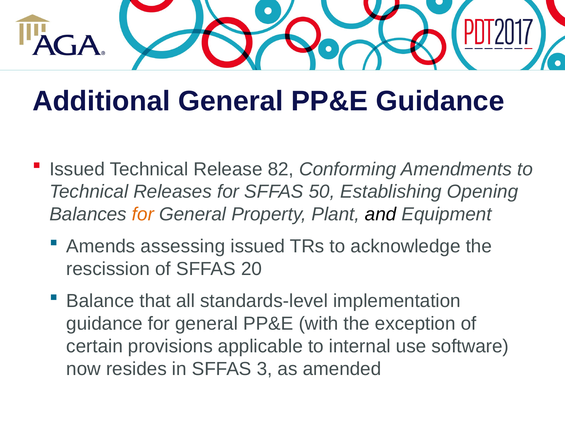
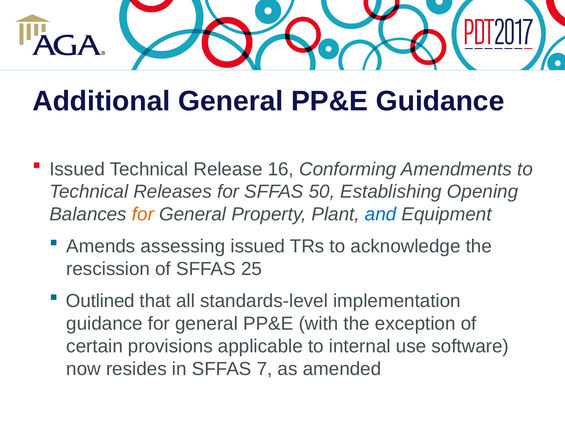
82: 82 -> 16
and colour: black -> blue
20: 20 -> 25
Balance: Balance -> Outlined
3: 3 -> 7
